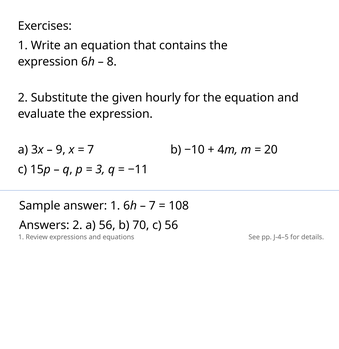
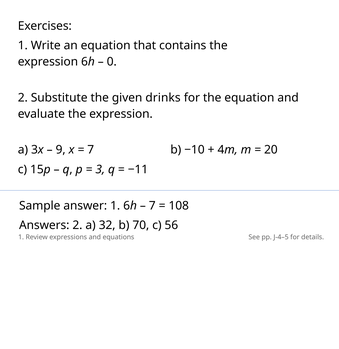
8: 8 -> 0
hourly: hourly -> drinks
a 56: 56 -> 32
